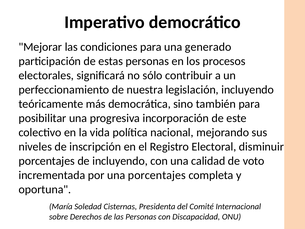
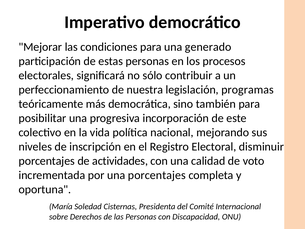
legislación incluyendo: incluyendo -> programas
de incluyendo: incluyendo -> actividades
